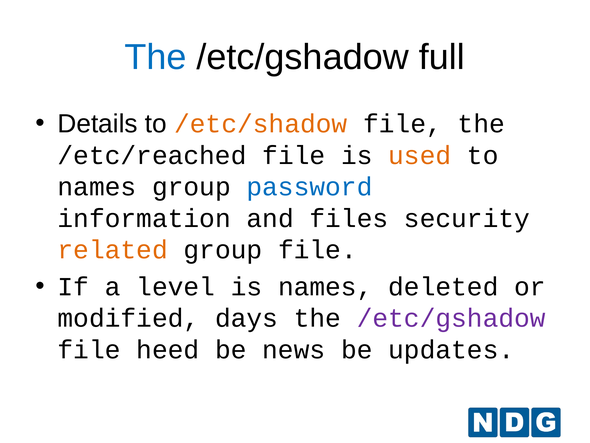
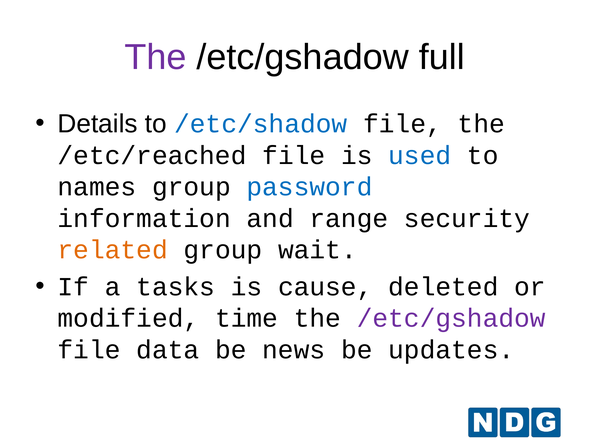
The at (156, 57) colour: blue -> purple
/etc/shadow colour: orange -> blue
used colour: orange -> blue
files: files -> range
group file: file -> wait
level: level -> tasks
is names: names -> cause
days: days -> time
heed: heed -> data
